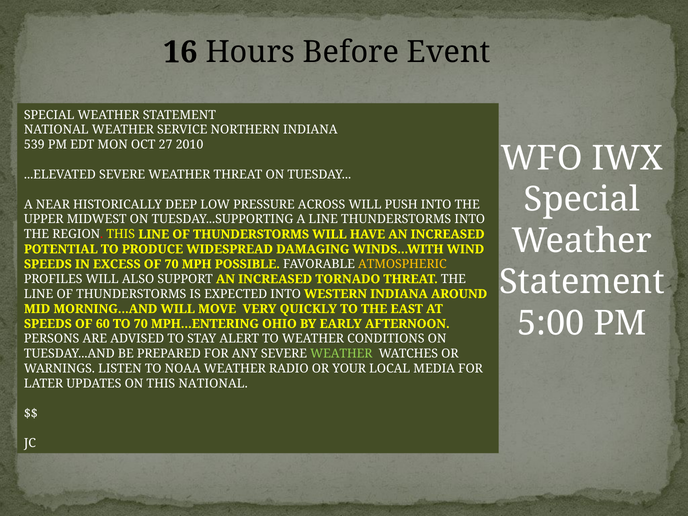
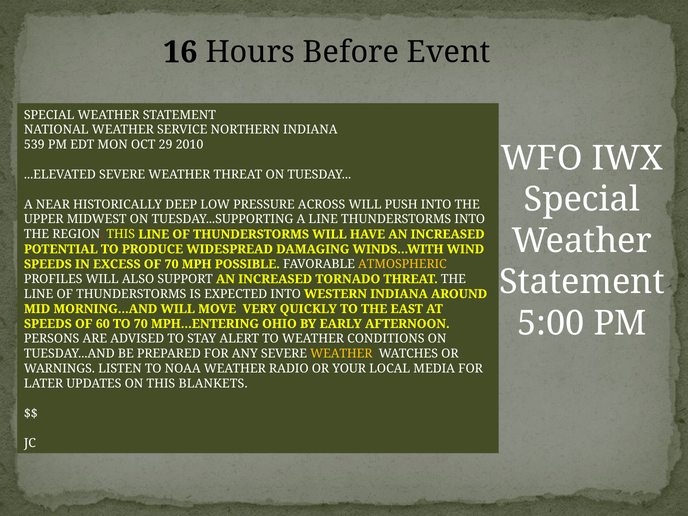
27: 27 -> 29
WEATHER at (341, 354) colour: light green -> yellow
THIS NATIONAL: NATIONAL -> BLANKETS
